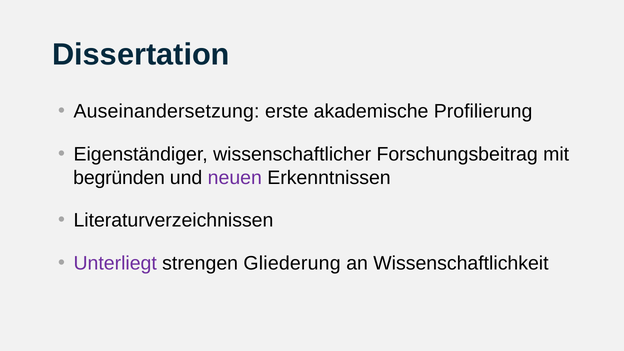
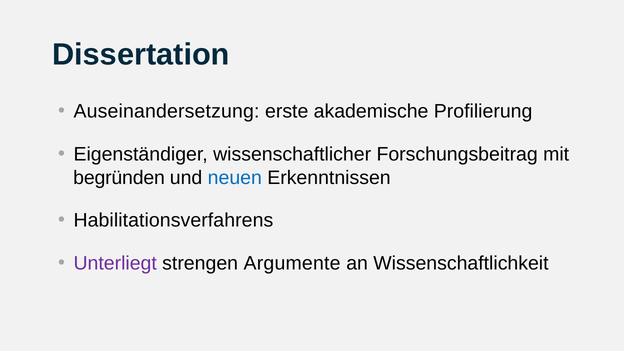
neuen colour: purple -> blue
Literaturverzeichnissen: Literaturverzeichnissen -> Habilitationsverfahrens
Gliederung: Gliederung -> Argumente
